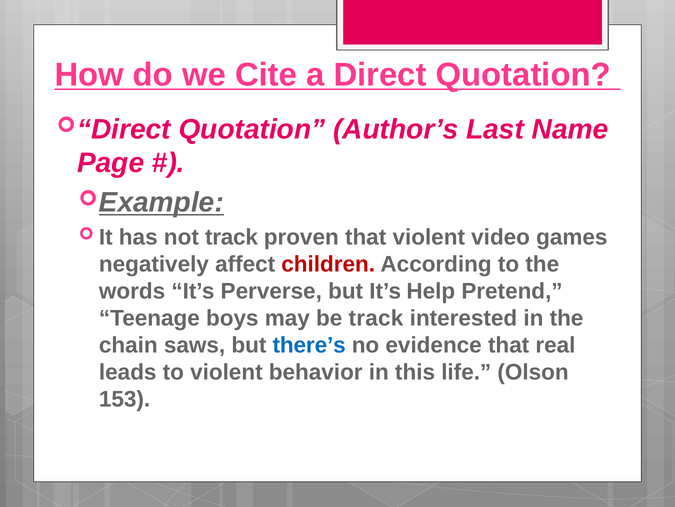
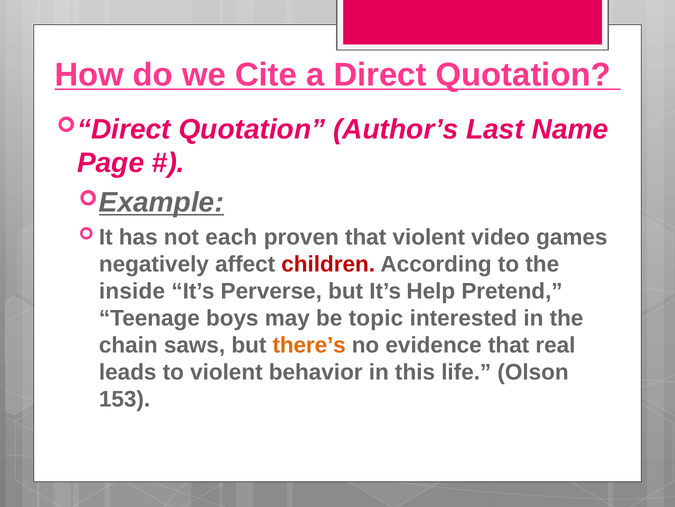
not track: track -> each
words: words -> inside
be track: track -> topic
there’s colour: blue -> orange
